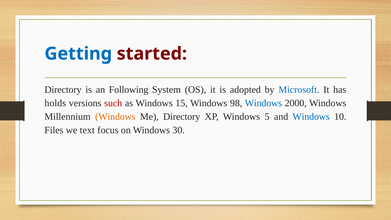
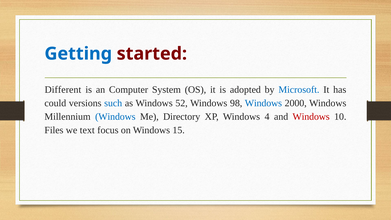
Directory at (63, 90): Directory -> Different
Following: Following -> Computer
holds: holds -> could
such colour: red -> blue
15: 15 -> 52
Windows at (115, 117) colour: orange -> blue
5: 5 -> 4
Windows at (311, 117) colour: blue -> red
30: 30 -> 15
